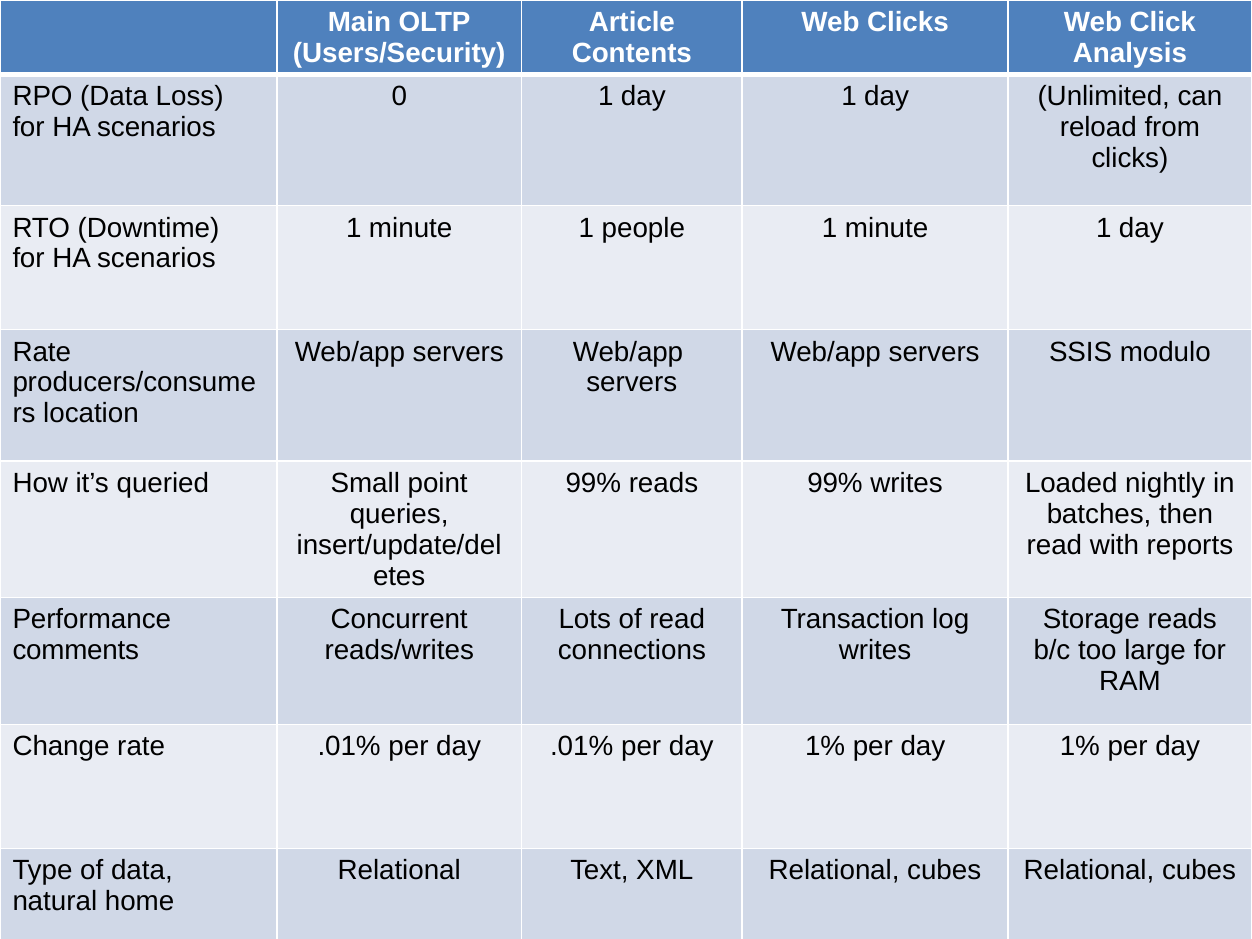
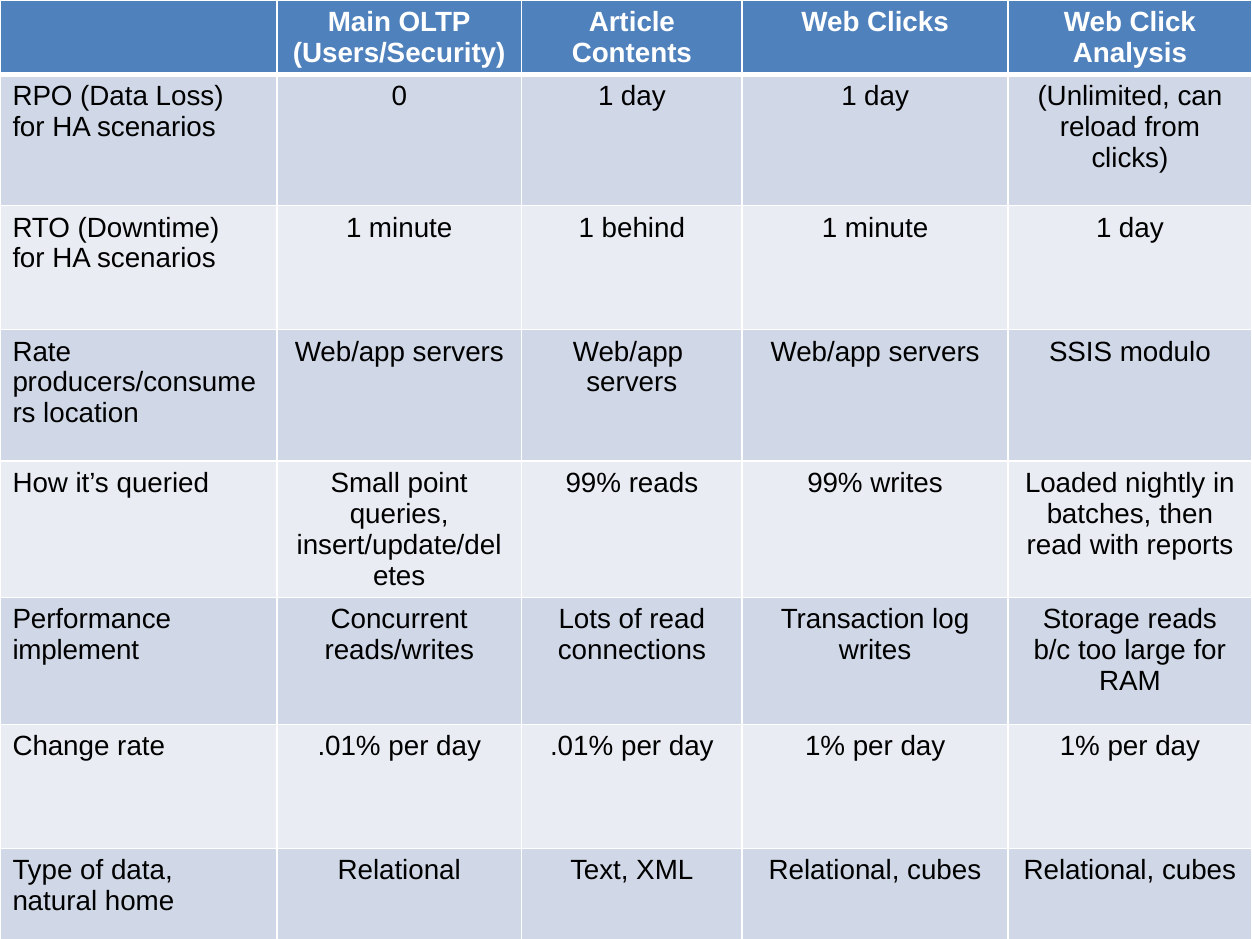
people: people -> behind
comments: comments -> implement
